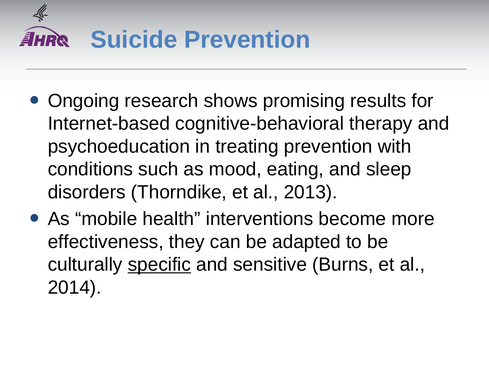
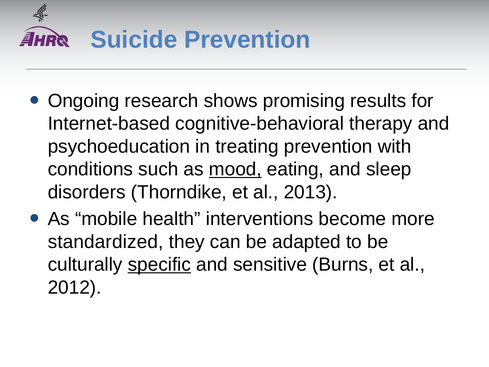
mood underline: none -> present
effectiveness: effectiveness -> standardized
2014: 2014 -> 2012
